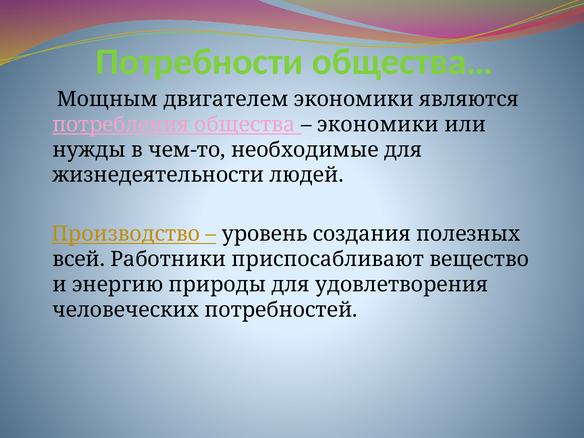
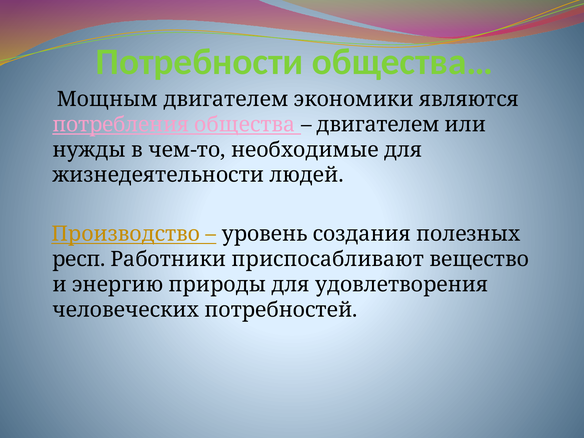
экономики at (378, 124): экономики -> двигателем
всей: всей -> респ
